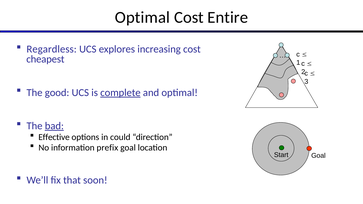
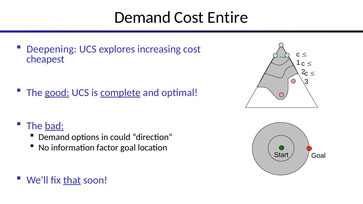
Optimal at (142, 17): Optimal -> Demand
Regardless: Regardless -> Deepening
good underline: none -> present
Effective at (54, 137): Effective -> Demand
prefix: prefix -> factor
that underline: none -> present
